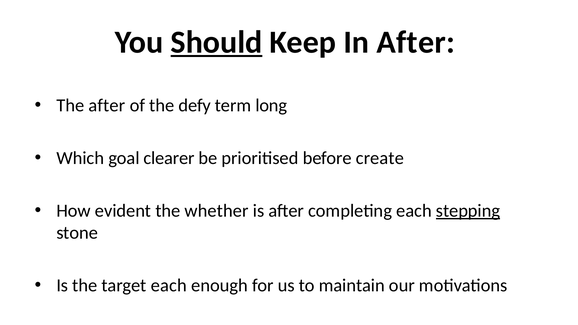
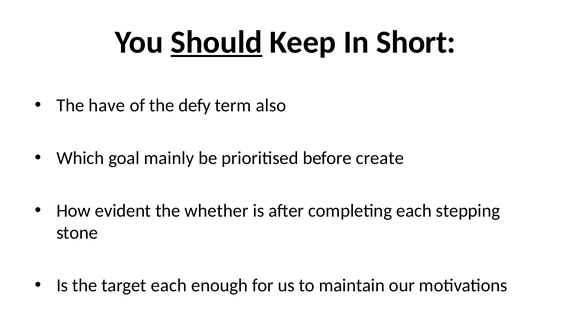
In After: After -> Short
The after: after -> have
long: long -> also
clearer: clearer -> mainly
stepping underline: present -> none
